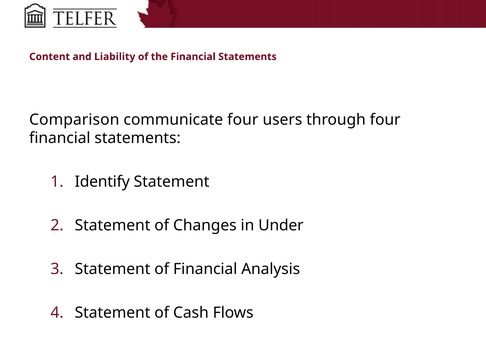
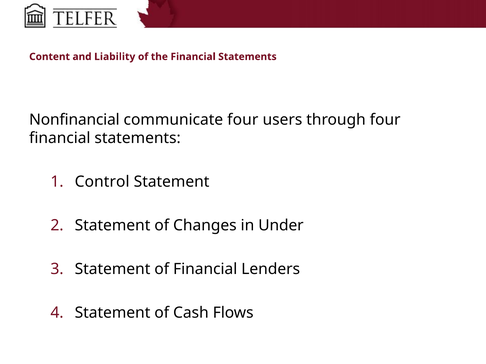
Comparison: Comparison -> Nonfinancial
Identify: Identify -> Control
Analysis: Analysis -> Lenders
